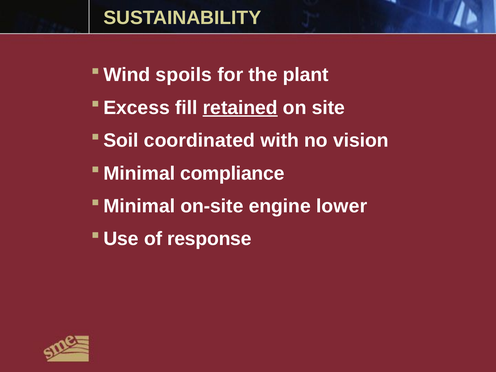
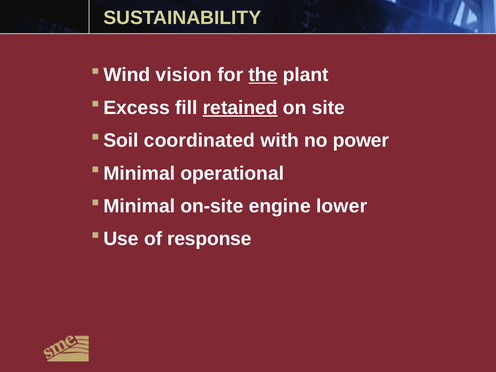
spoils: spoils -> vision
the underline: none -> present
vision: vision -> power
compliance: compliance -> operational
